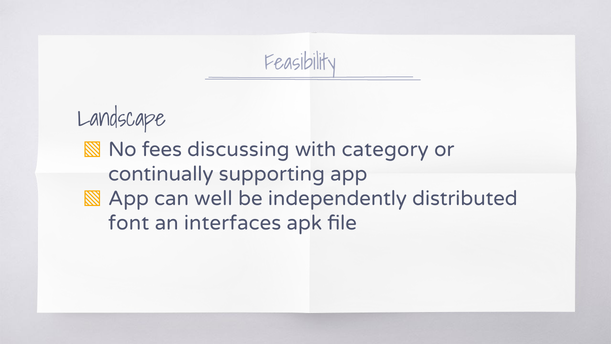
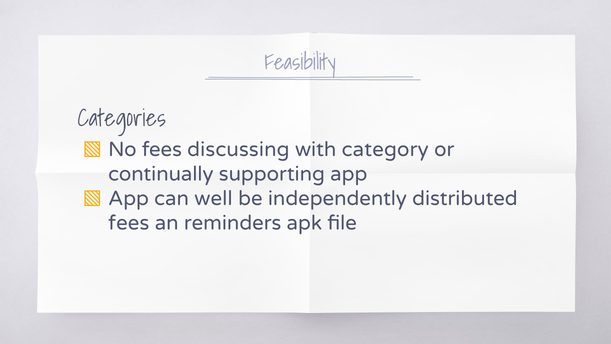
Landscape: Landscape -> Categories
font at (129, 223): font -> fees
interfaces: interfaces -> reminders
